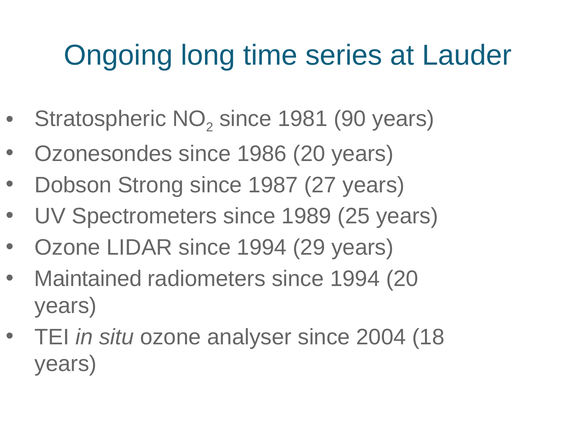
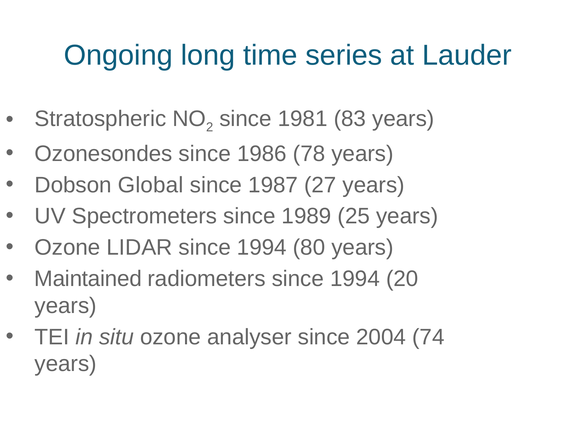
90: 90 -> 83
1986 20: 20 -> 78
Strong: Strong -> Global
29: 29 -> 80
18: 18 -> 74
